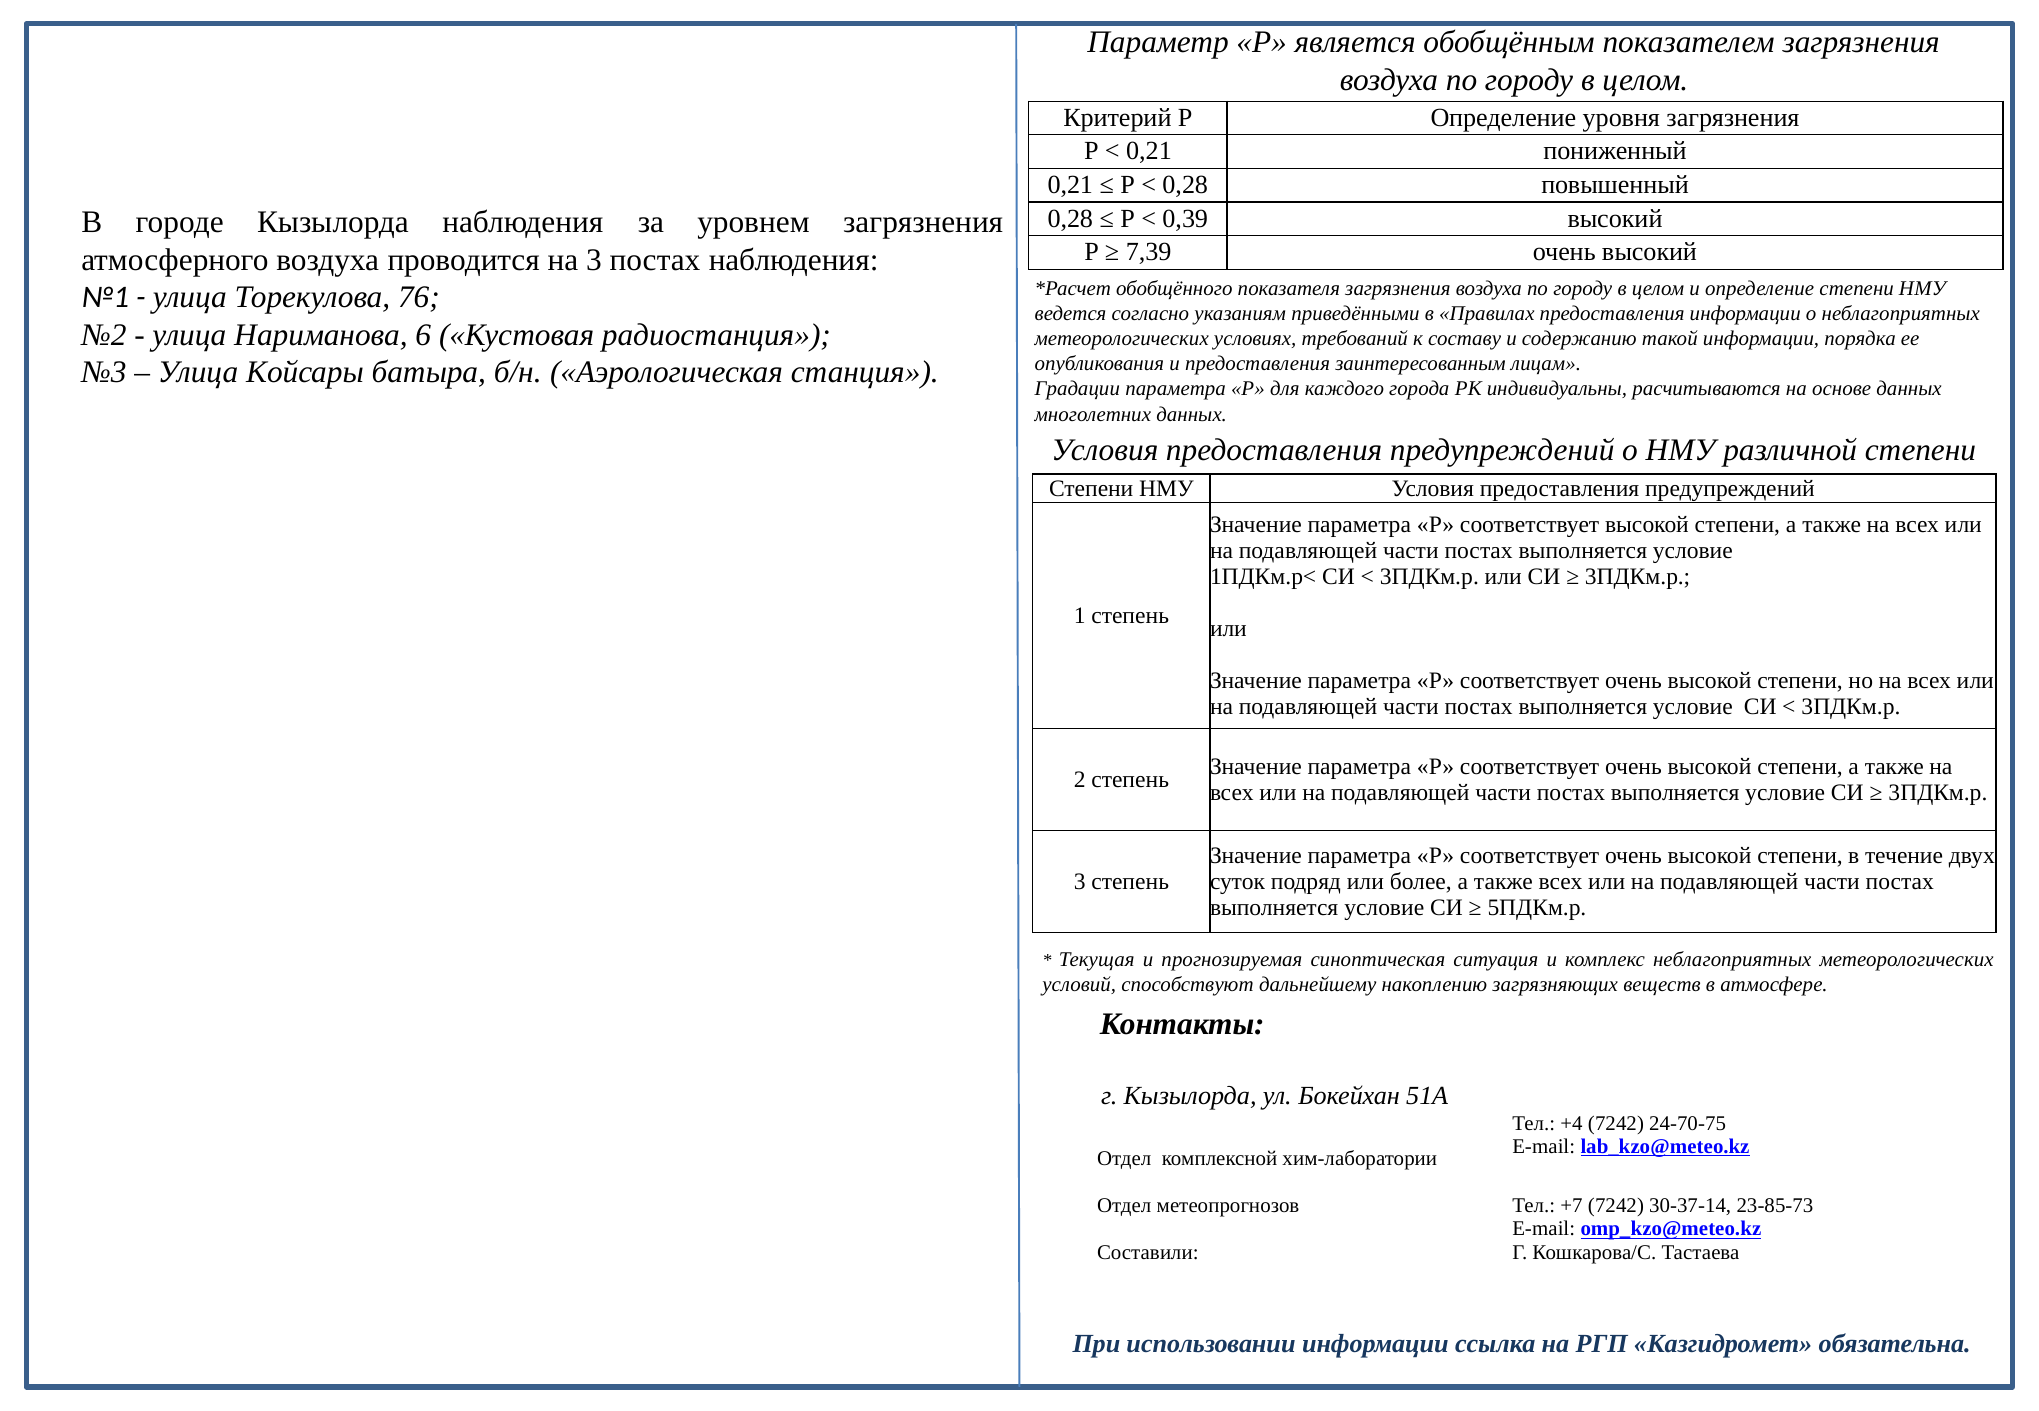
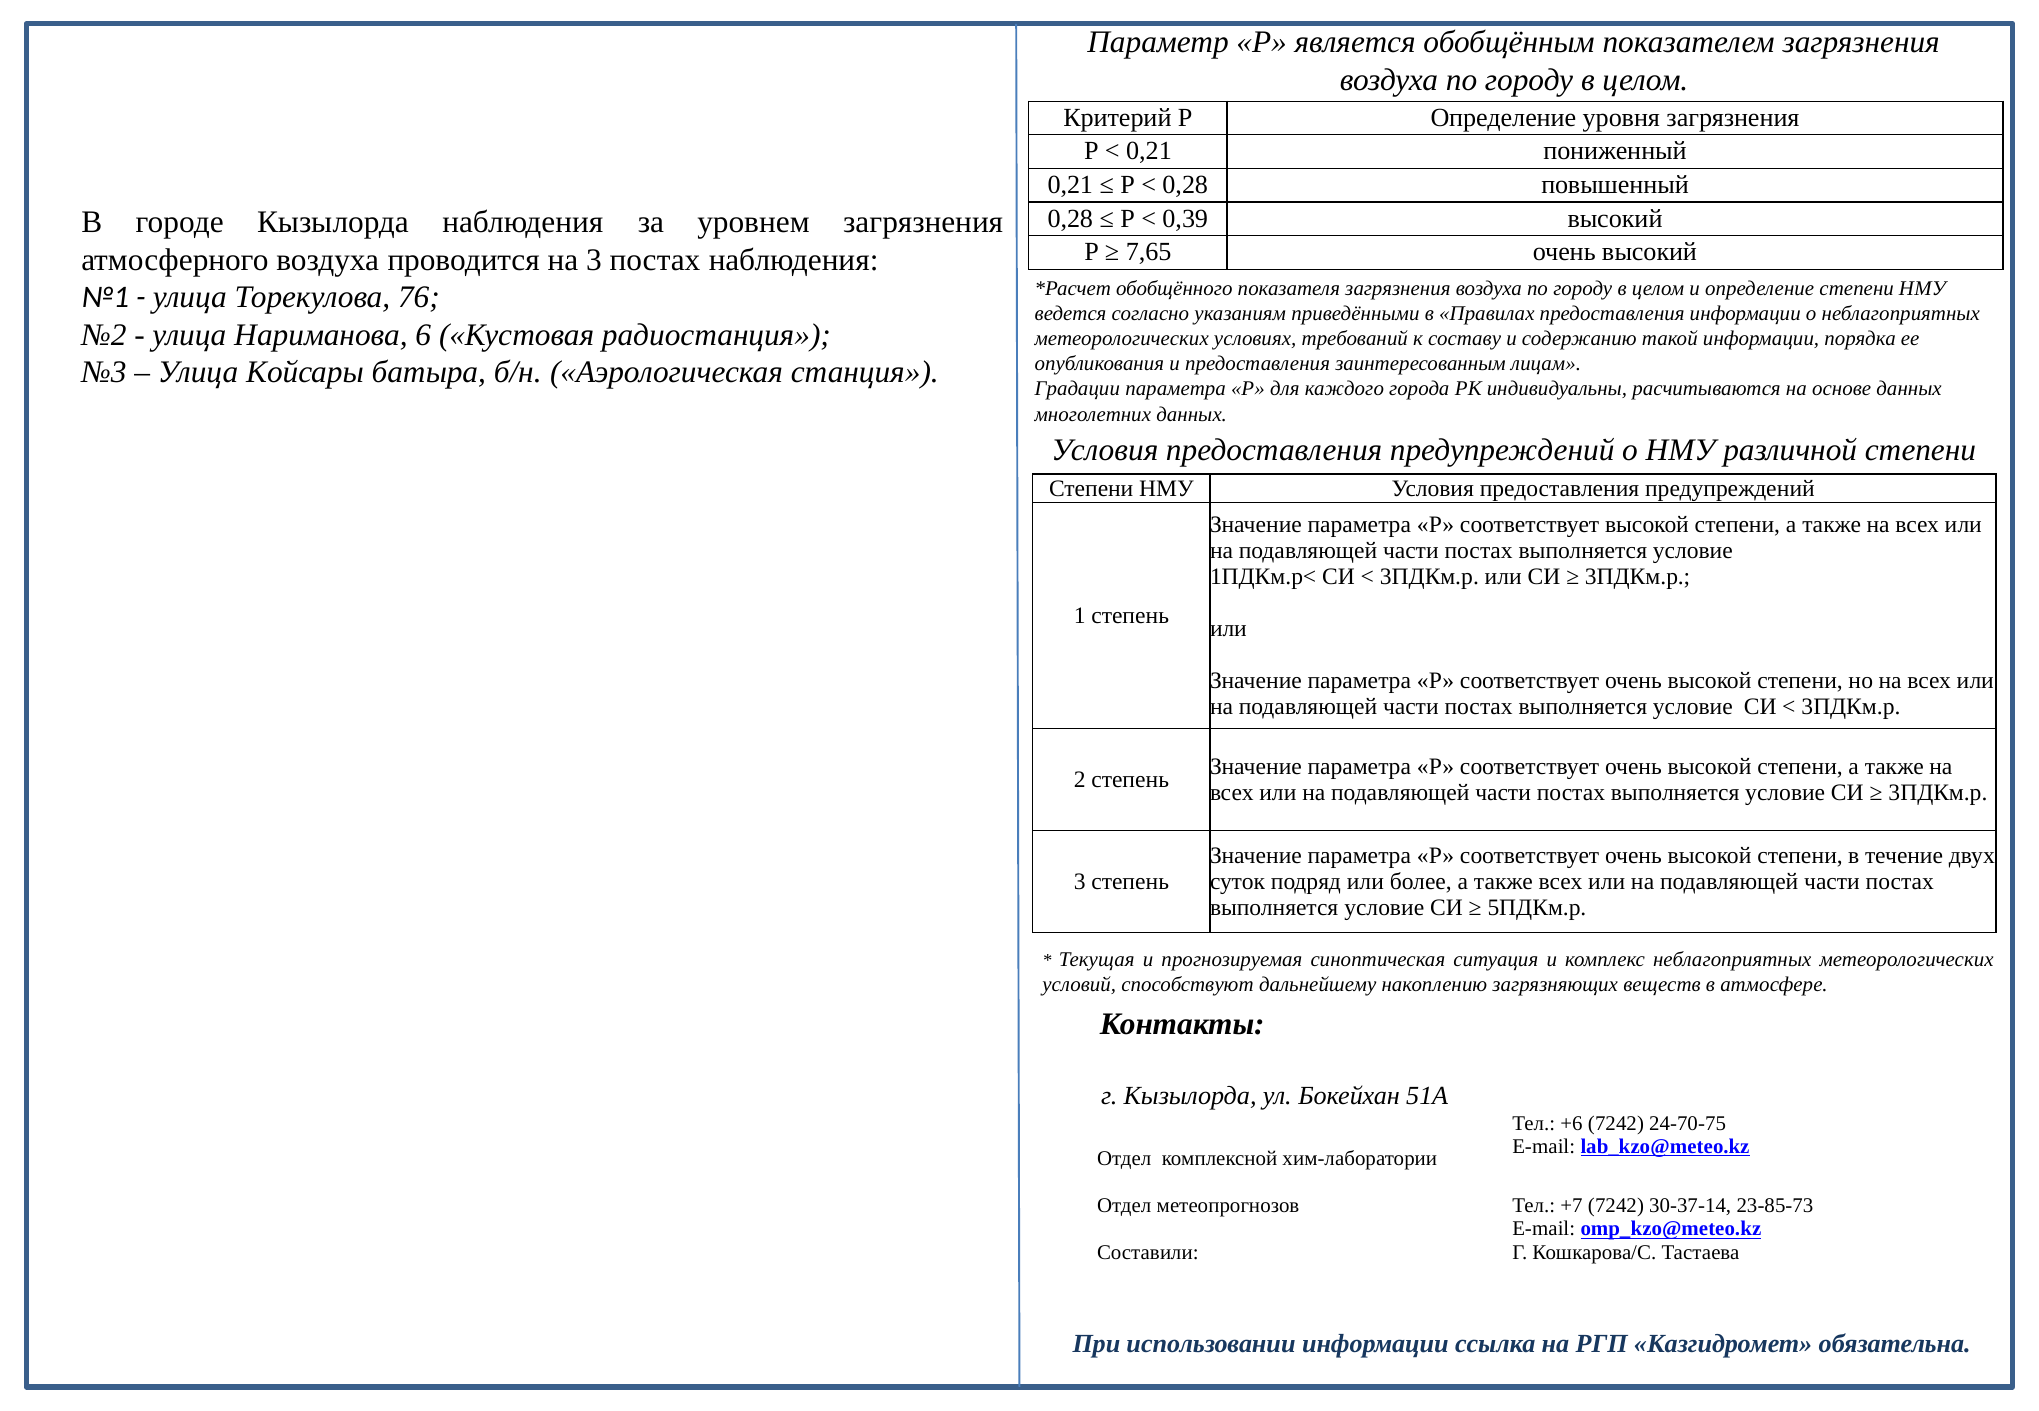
7,39: 7,39 -> 7,65
+4: +4 -> +6
